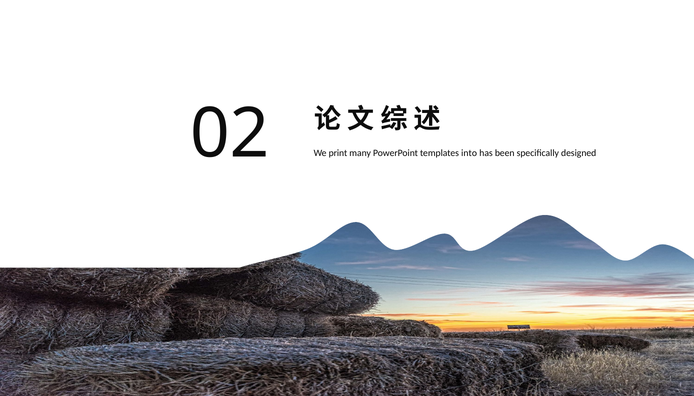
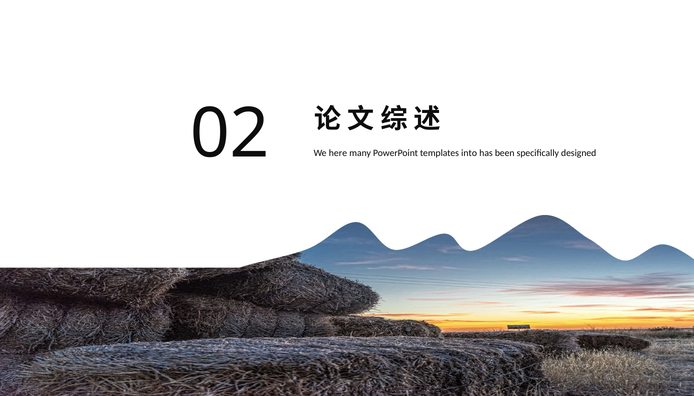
print: print -> here
